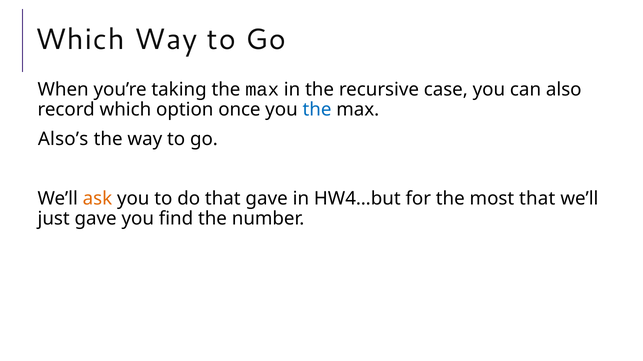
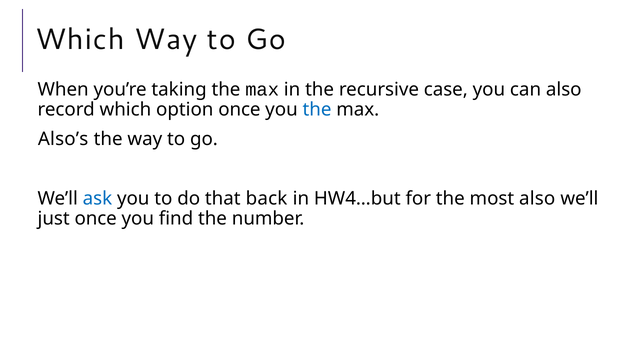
ask colour: orange -> blue
that gave: gave -> back
most that: that -> also
just gave: gave -> once
